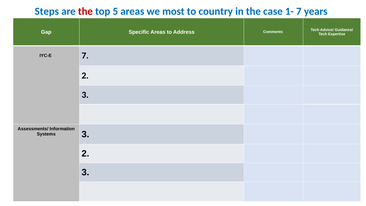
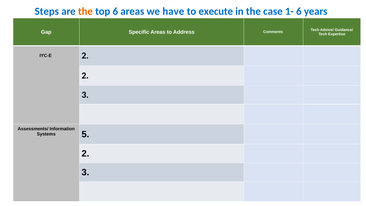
the at (85, 11) colour: red -> orange
top 5: 5 -> 6
most: most -> have
country: country -> execute
1- 7: 7 -> 6
IYC-E 7: 7 -> 2
Systems 3: 3 -> 5
